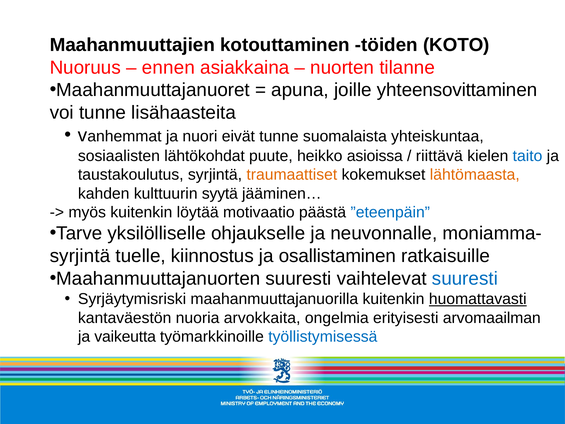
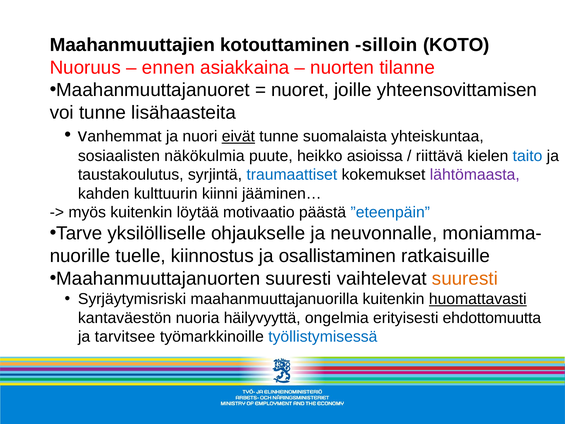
töiden: töiden -> silloin
apuna: apuna -> nuoret
yhteensovittaminen: yhteensovittaminen -> yhteensovittamisen
eivät underline: none -> present
lähtökohdat: lähtökohdat -> näkökulmia
traumaattiset colour: orange -> blue
lähtömaasta colour: orange -> purple
syytä: syytä -> kiinni
syrjintä at (80, 256): syrjintä -> nuorille
suuresti at (465, 278) colour: blue -> orange
arvokkaita: arvokkaita -> häilyvyyttä
arvomaailman: arvomaailman -> ehdottomuutta
vaikeutta: vaikeutta -> tarvitsee
